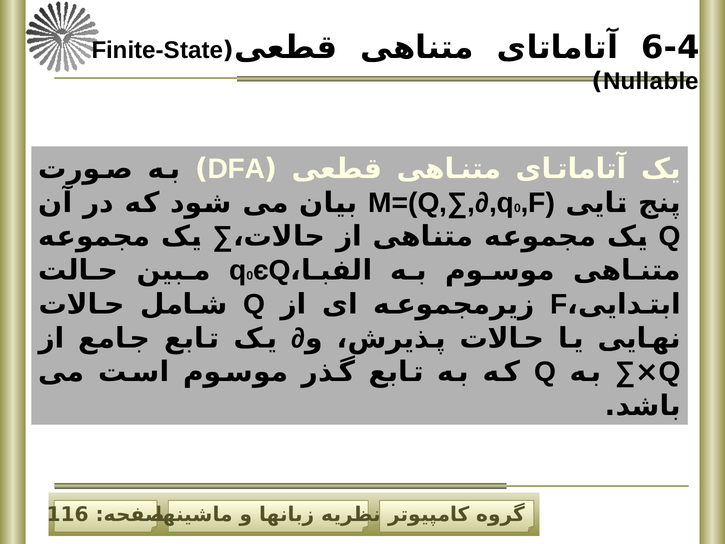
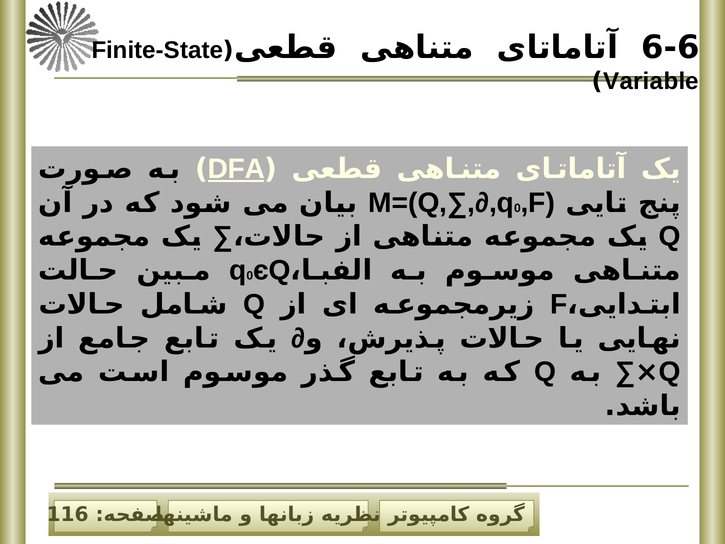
6-4: 6-4 -> 6-6
Nullable: Nullable -> Variable
DFA underline: none -> present
